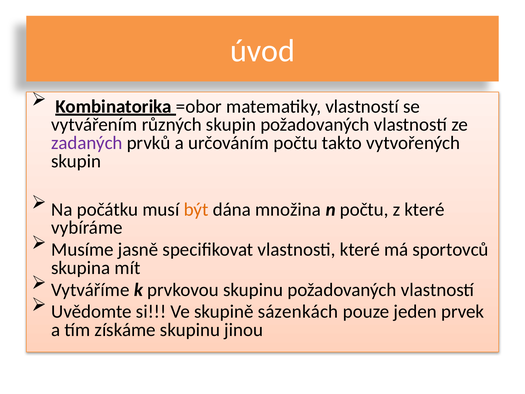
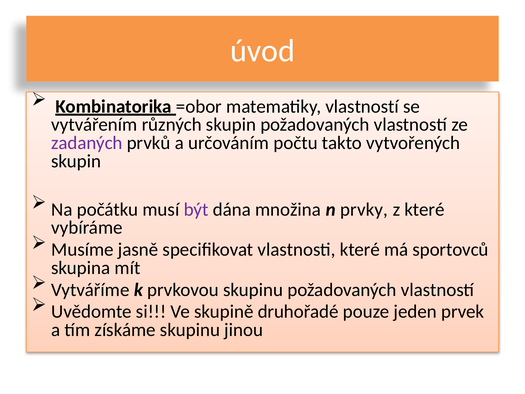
být colour: orange -> purple
n počtu: počtu -> prvky
sázenkách: sázenkách -> druhořadé
